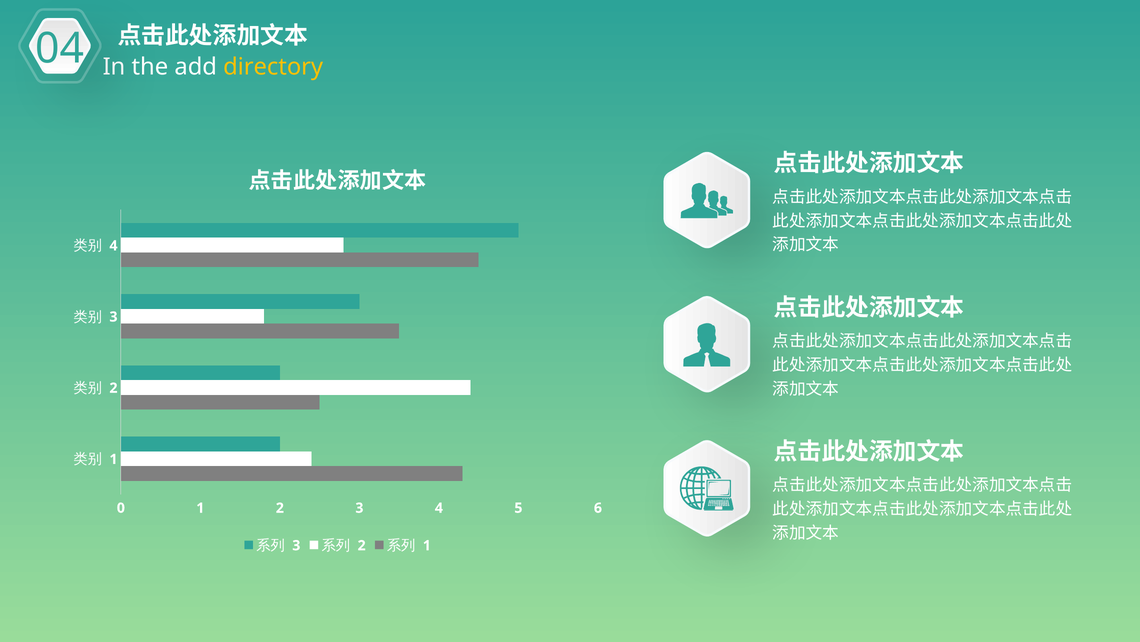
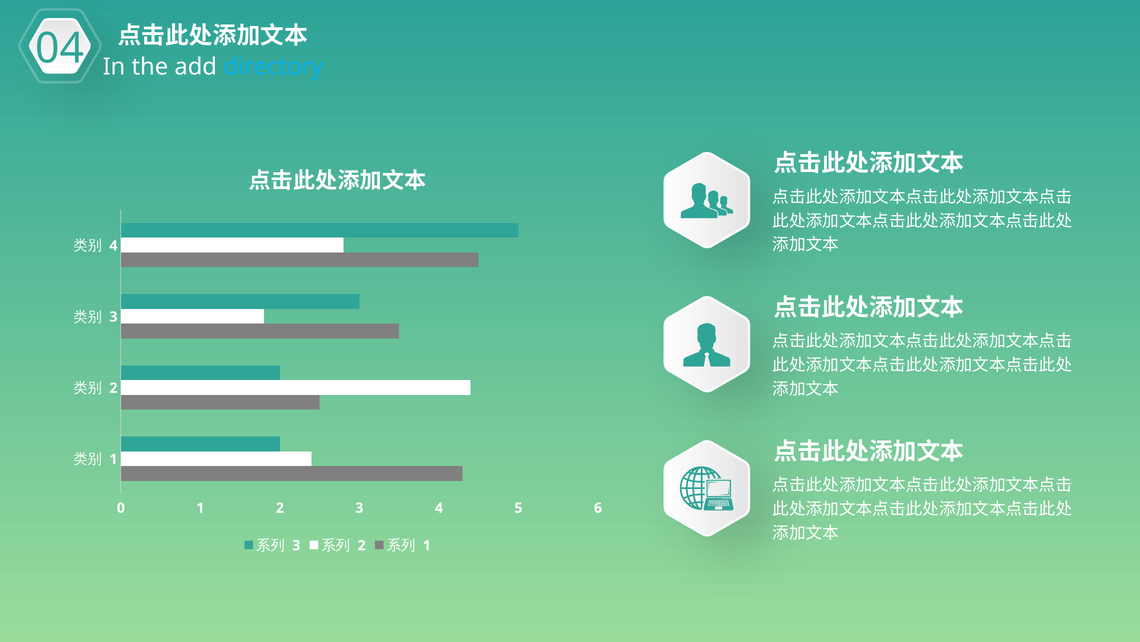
directory colour: yellow -> light blue
